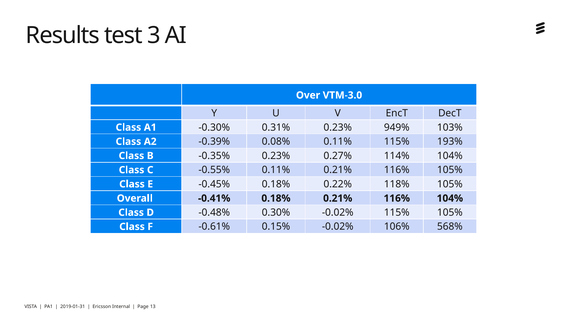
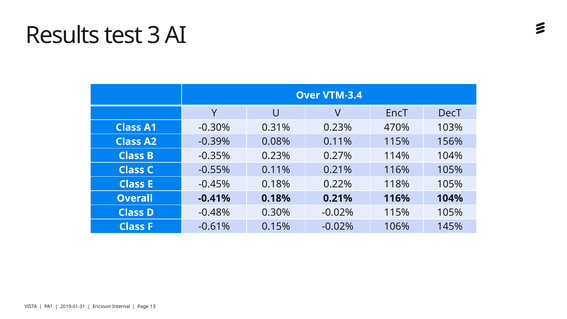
VTM-3.0: VTM-3.0 -> VTM-3.4
949%: 949% -> 470%
193%: 193% -> 156%
568%: 568% -> 145%
